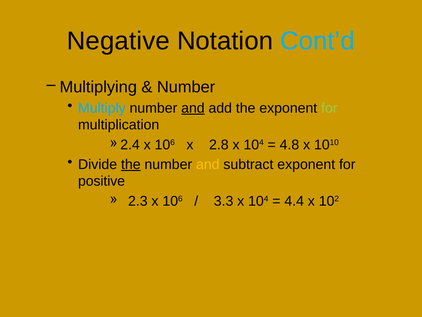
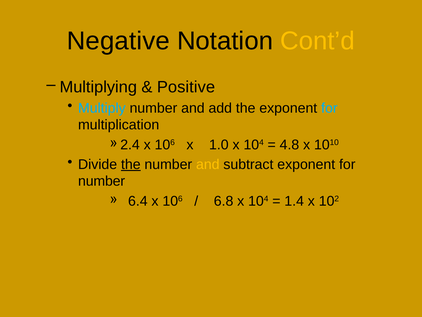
Cont’d colour: light blue -> yellow
Number at (186, 87): Number -> Positive
and at (193, 108) underline: present -> none
for at (329, 108) colour: light green -> light blue
2.8: 2.8 -> 1.0
positive at (102, 181): positive -> number
2.3: 2.3 -> 6.4
3.3: 3.3 -> 6.8
4.4: 4.4 -> 1.4
